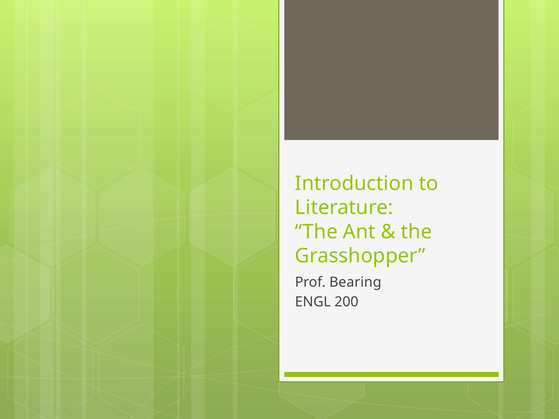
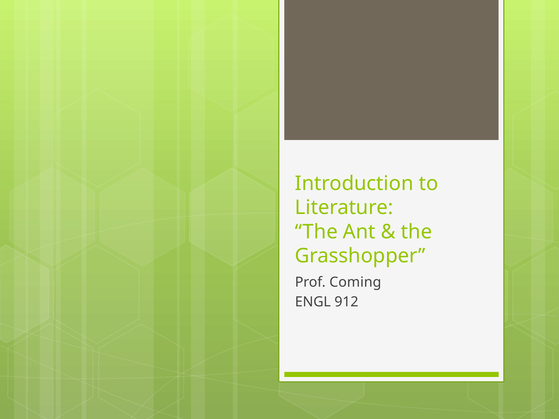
Bearing: Bearing -> Coming
200: 200 -> 912
